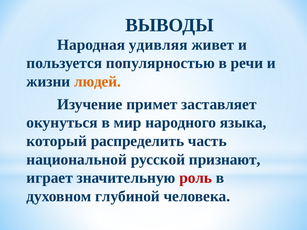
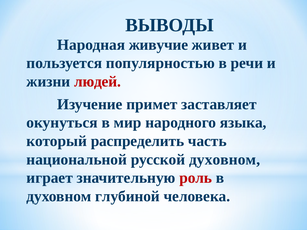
удивляя: удивляя -> живучие
людей colour: orange -> red
русской признают: признают -> духовном
